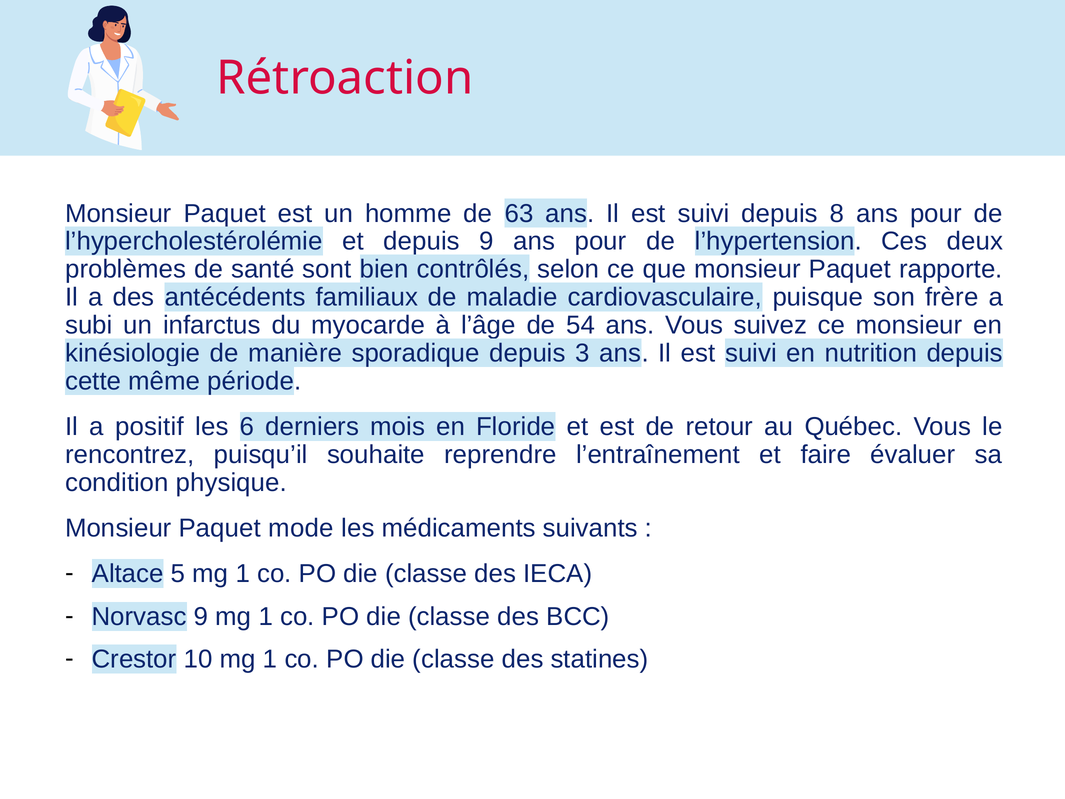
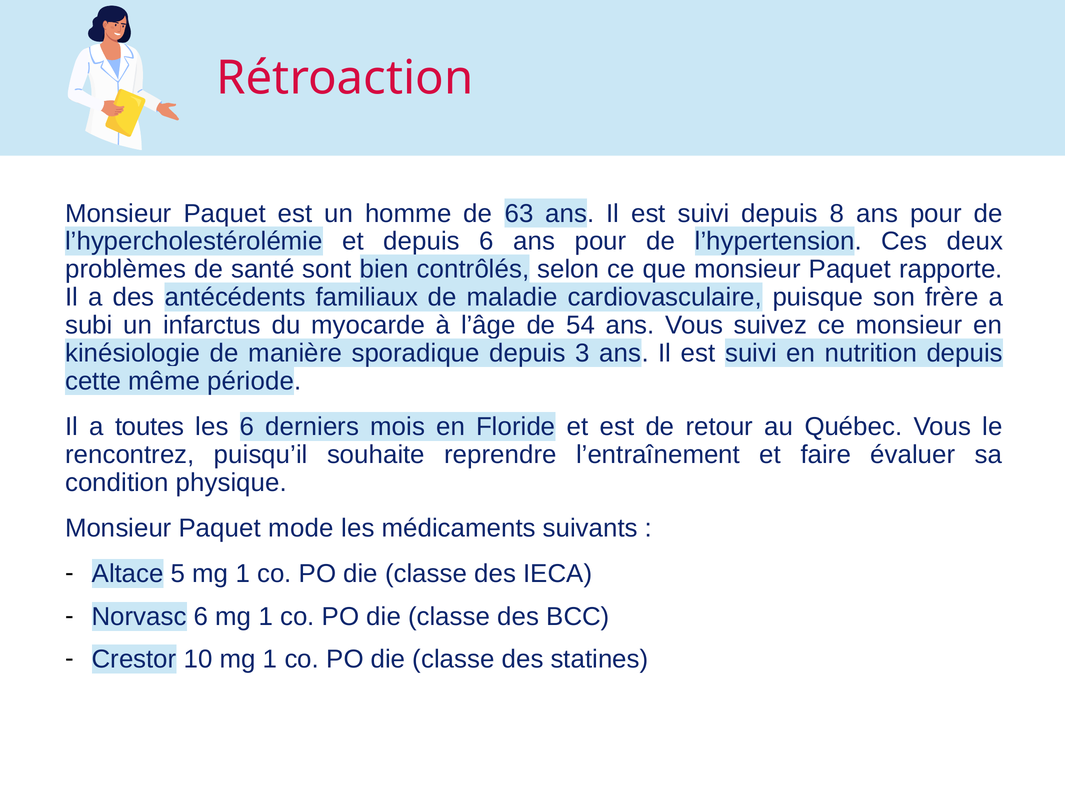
depuis 9: 9 -> 6
positif: positif -> toutes
Norvasc 9: 9 -> 6
